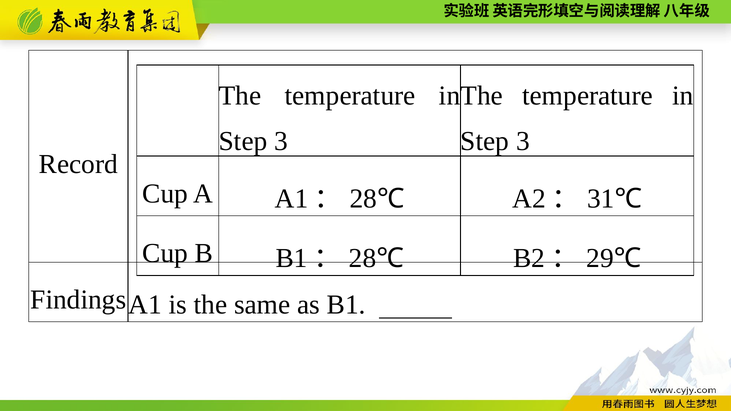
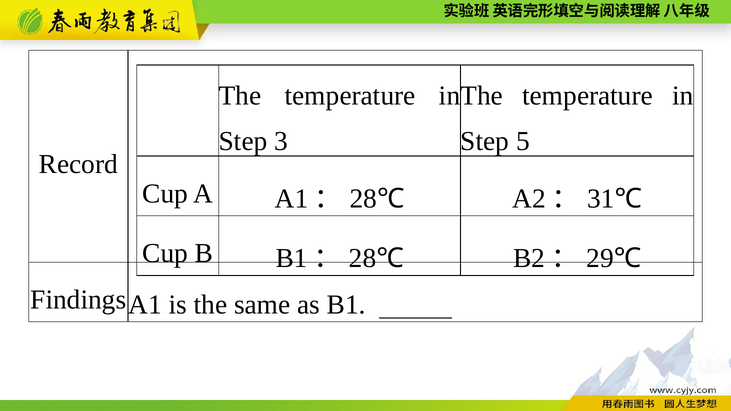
3 at (523, 141): 3 -> 5
